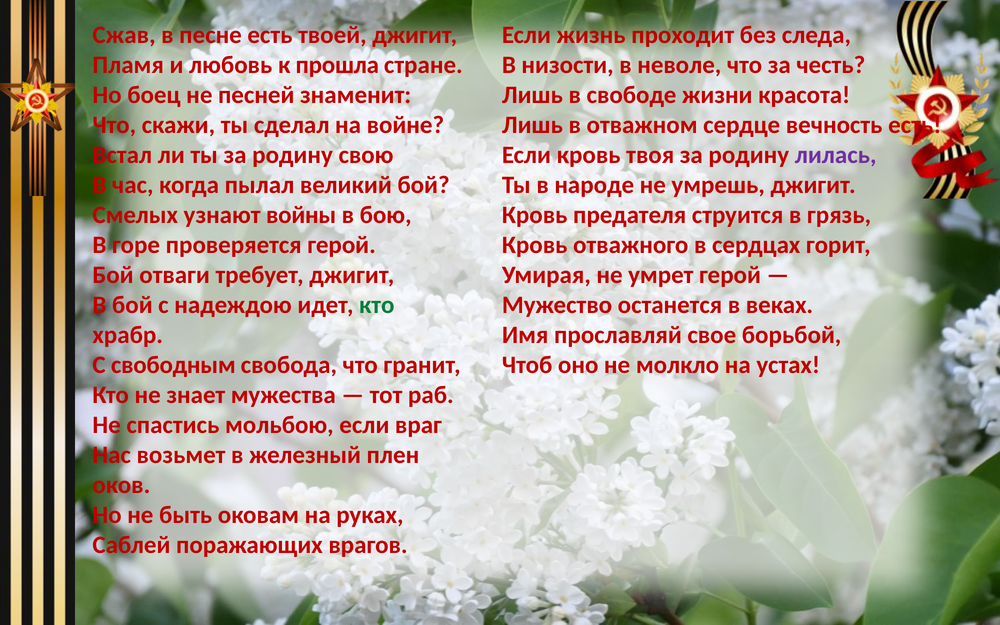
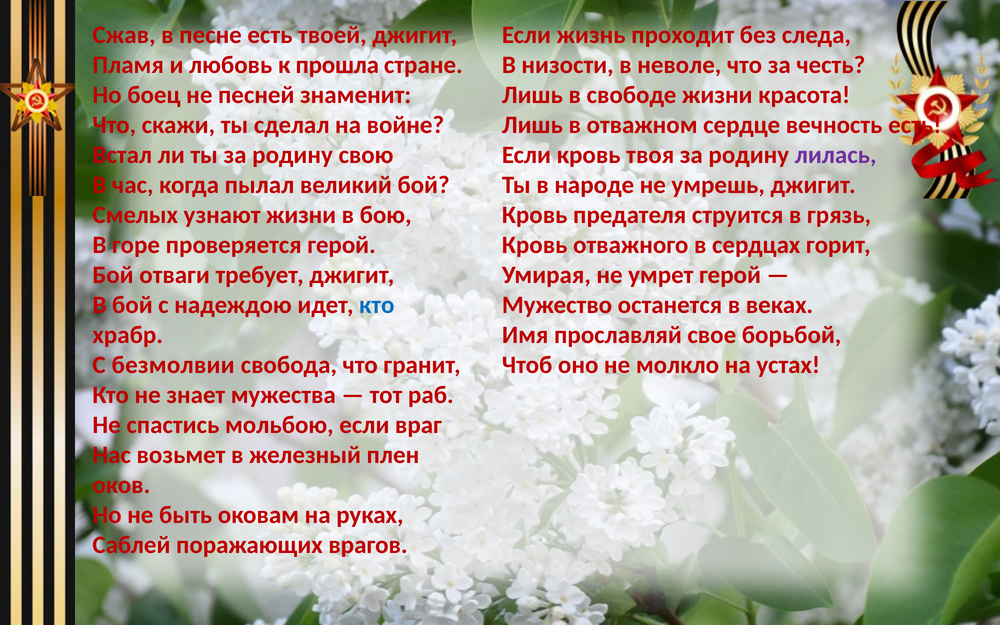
узнают войны: войны -> жизни
кто at (377, 305) colour: green -> blue
свободным: свободным -> безмолвии
